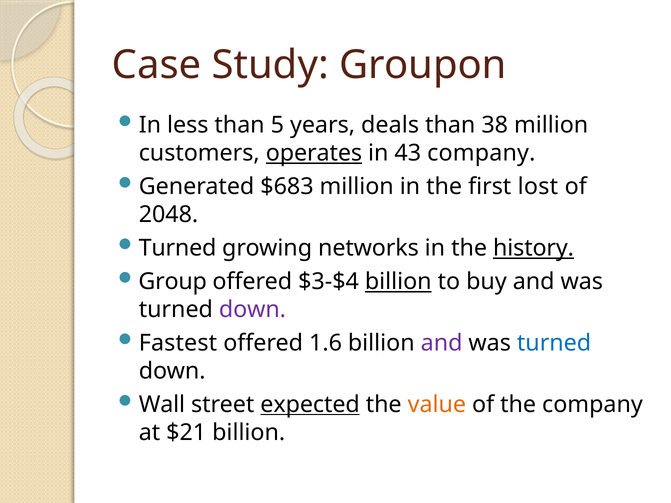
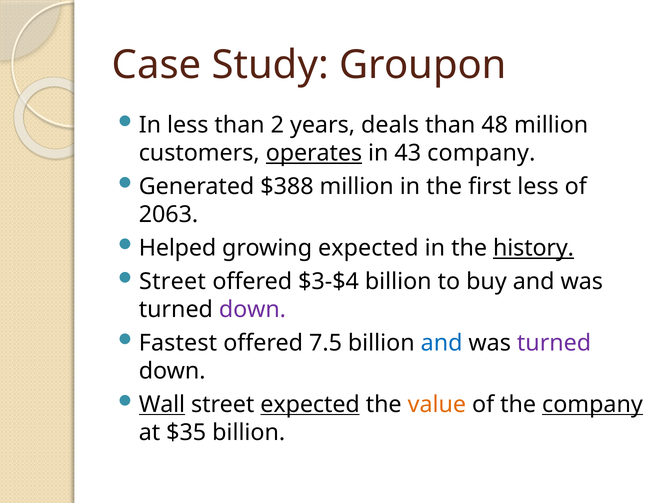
5: 5 -> 2
38: 38 -> 48
$683: $683 -> $388
first lost: lost -> less
2048: 2048 -> 2063
Turned at (178, 248): Turned -> Helped
growing networks: networks -> expected
Group at (173, 282): Group -> Street
billion at (398, 282) underline: present -> none
1.6: 1.6 -> 7.5
and at (442, 343) colour: purple -> blue
turned at (554, 343) colour: blue -> purple
Wall underline: none -> present
company at (592, 405) underline: none -> present
$21: $21 -> $35
